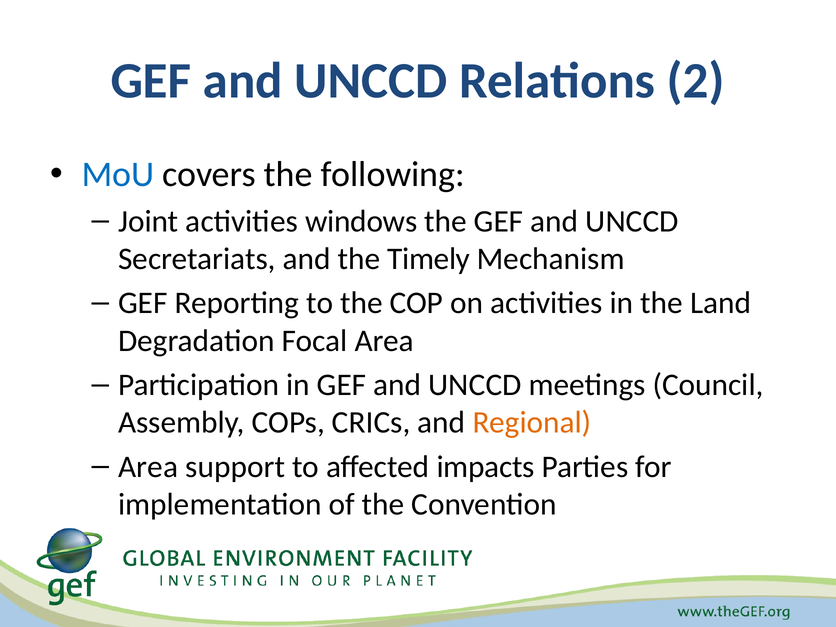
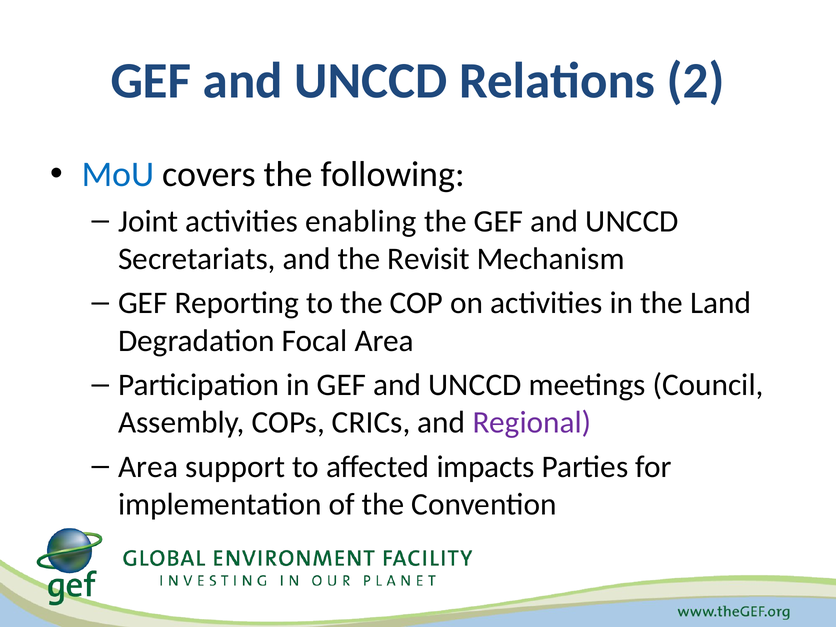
windows: windows -> enabling
Timely: Timely -> Revisit
Regional colour: orange -> purple
